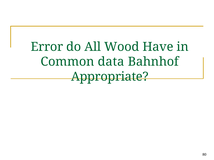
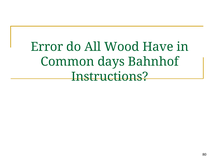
data: data -> days
Appropriate: Appropriate -> Instructions
